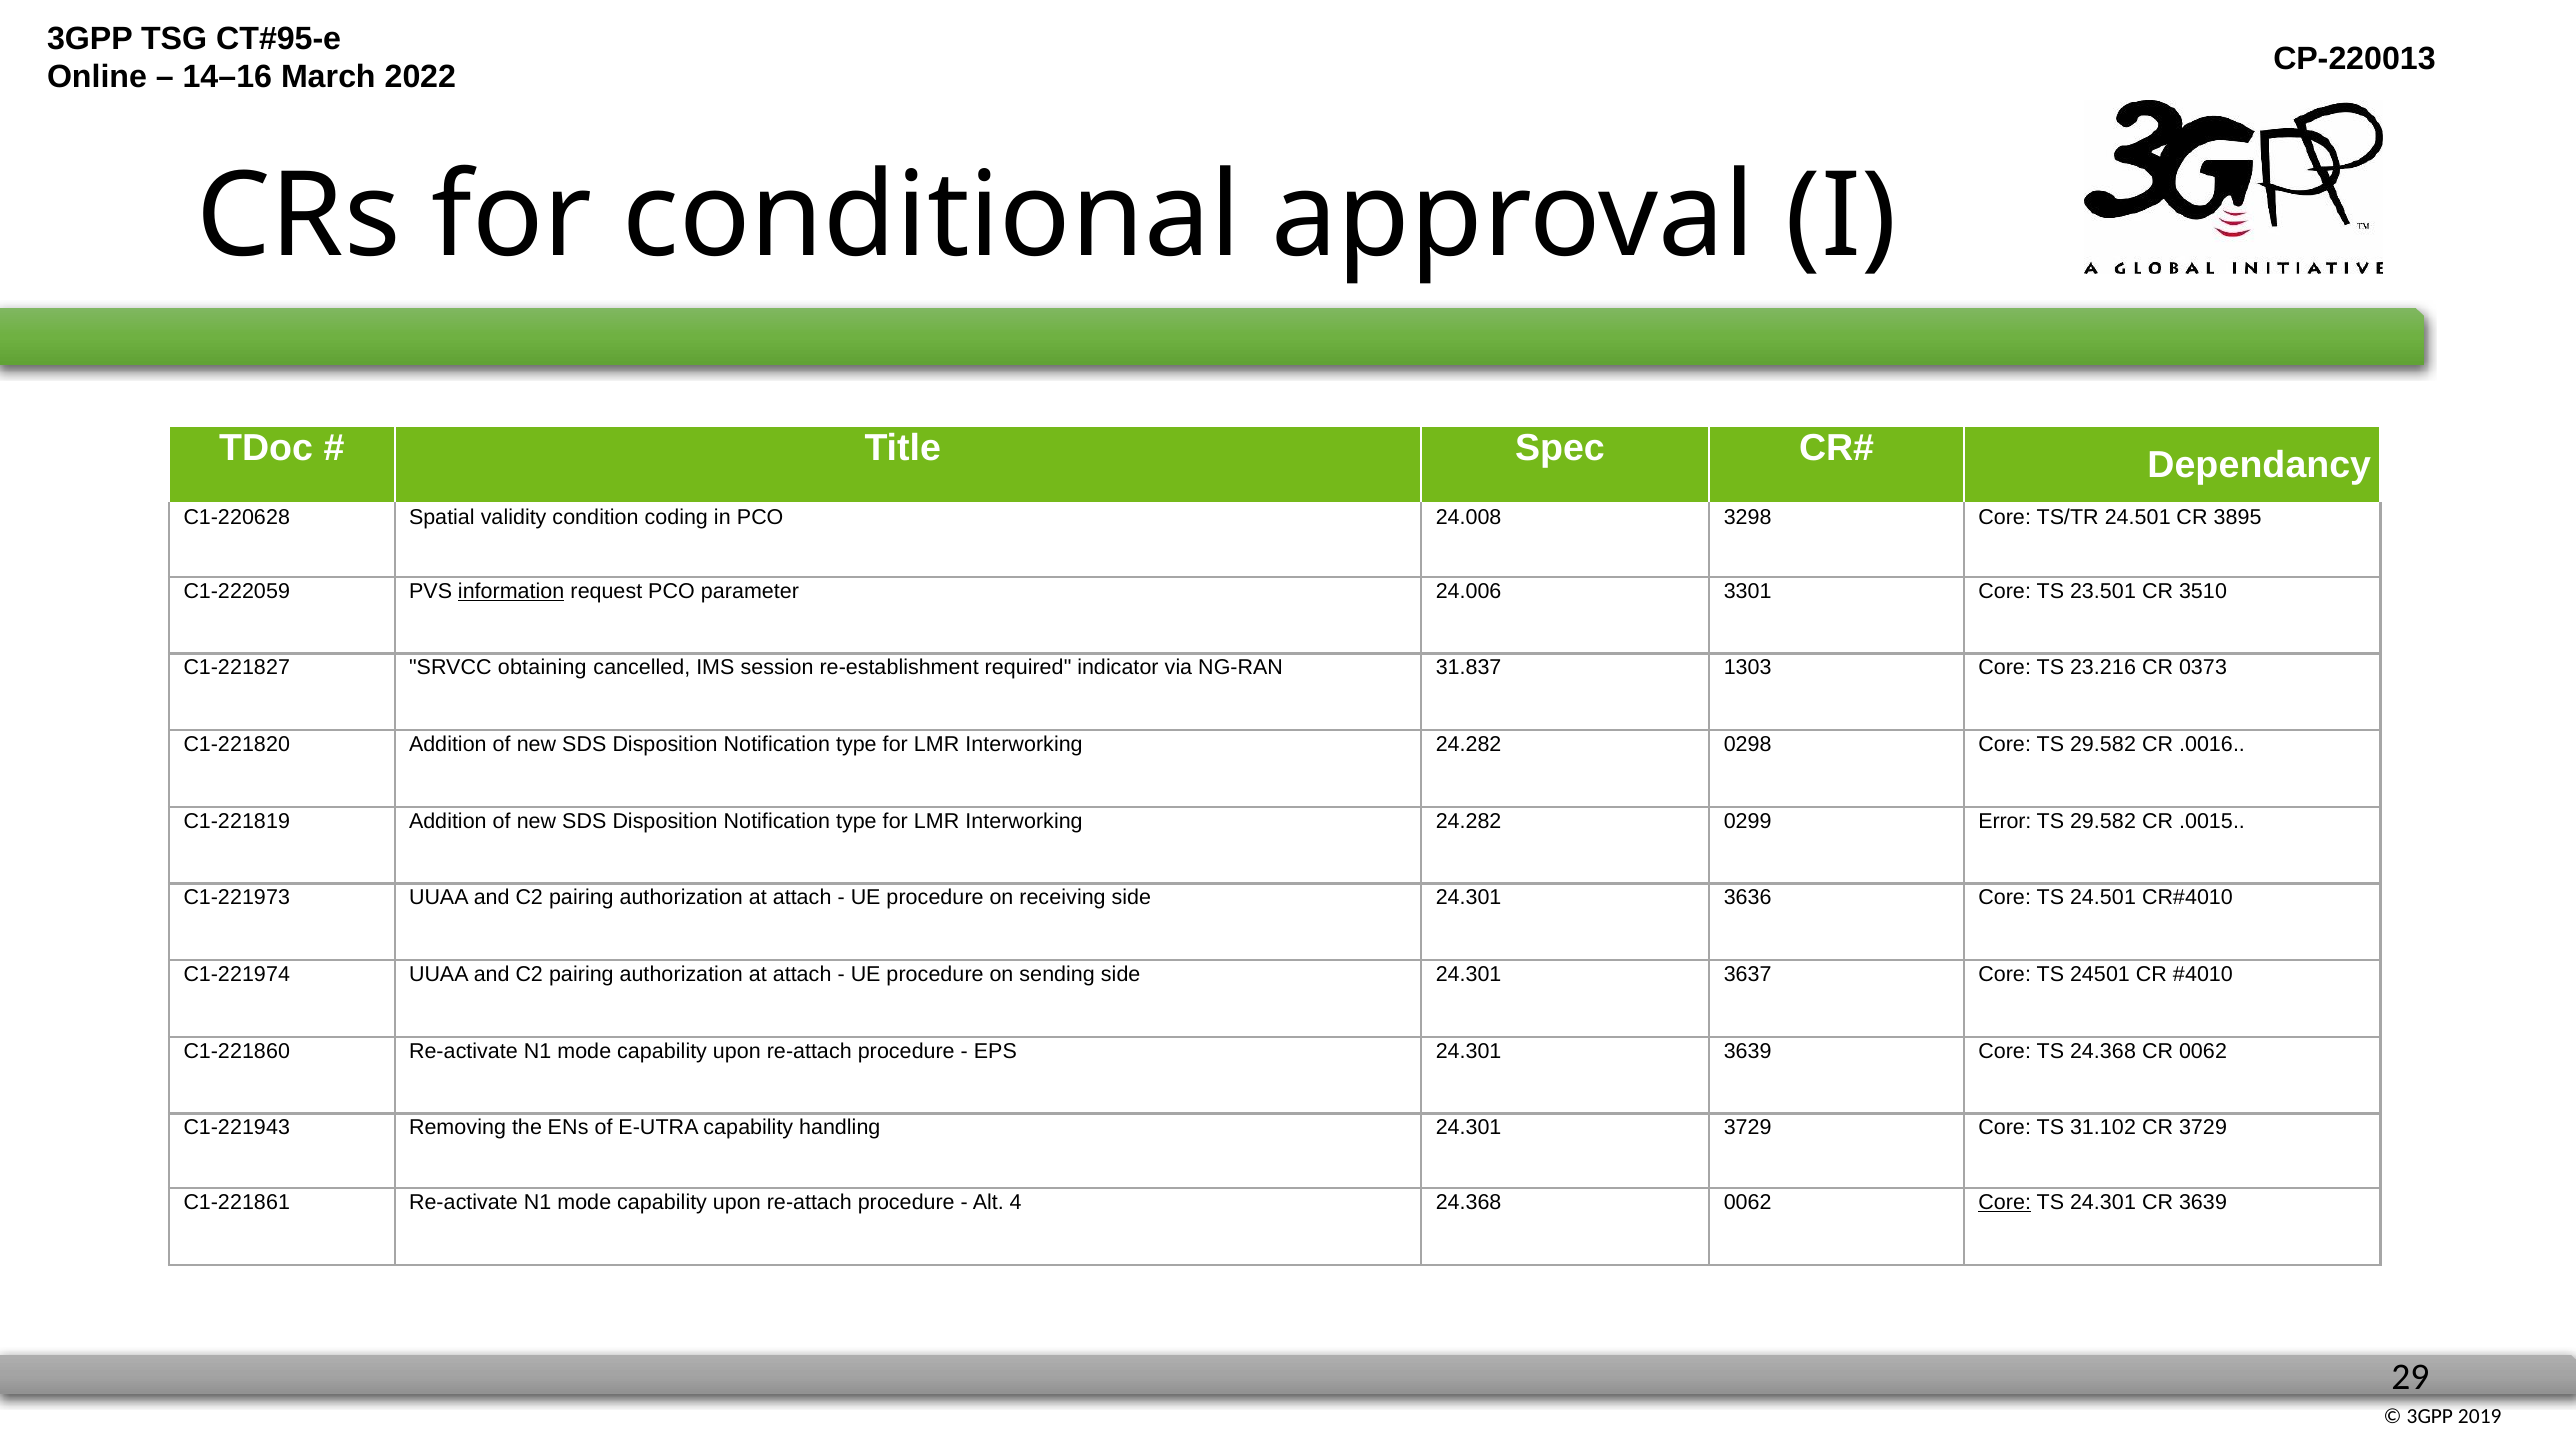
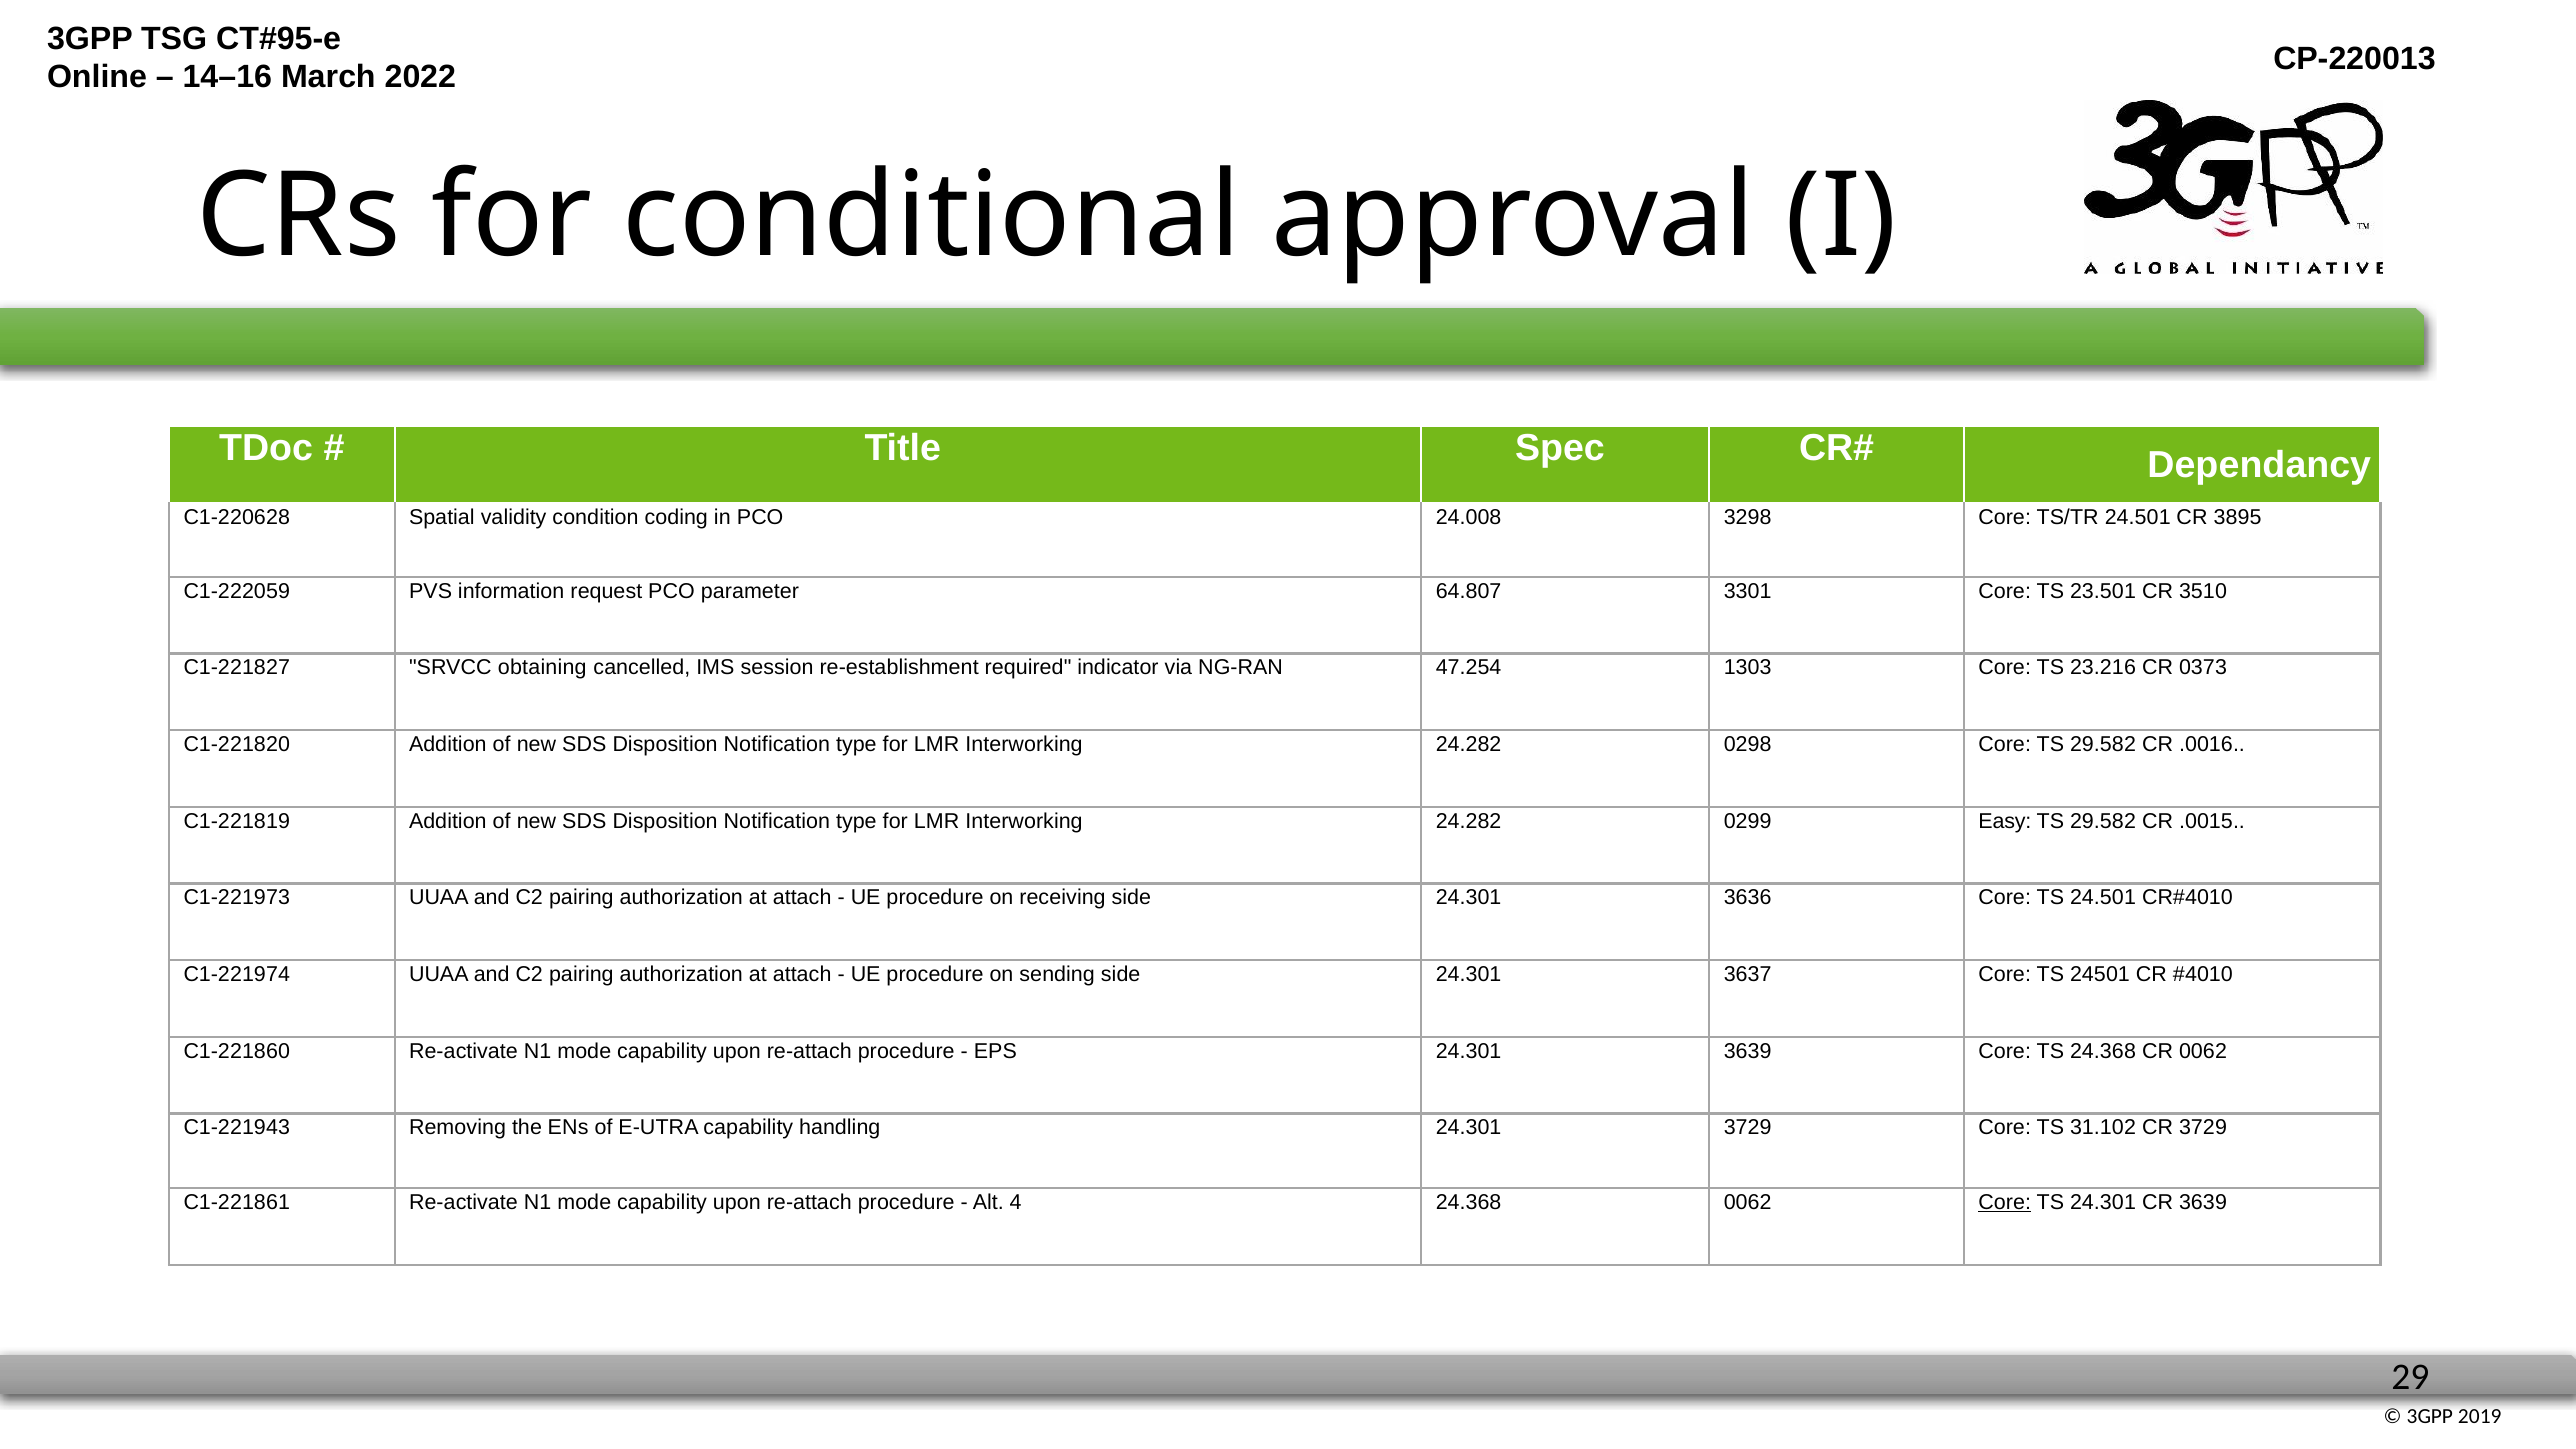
information underline: present -> none
24.006: 24.006 -> 64.807
31.837: 31.837 -> 47.254
Error: Error -> Easy
